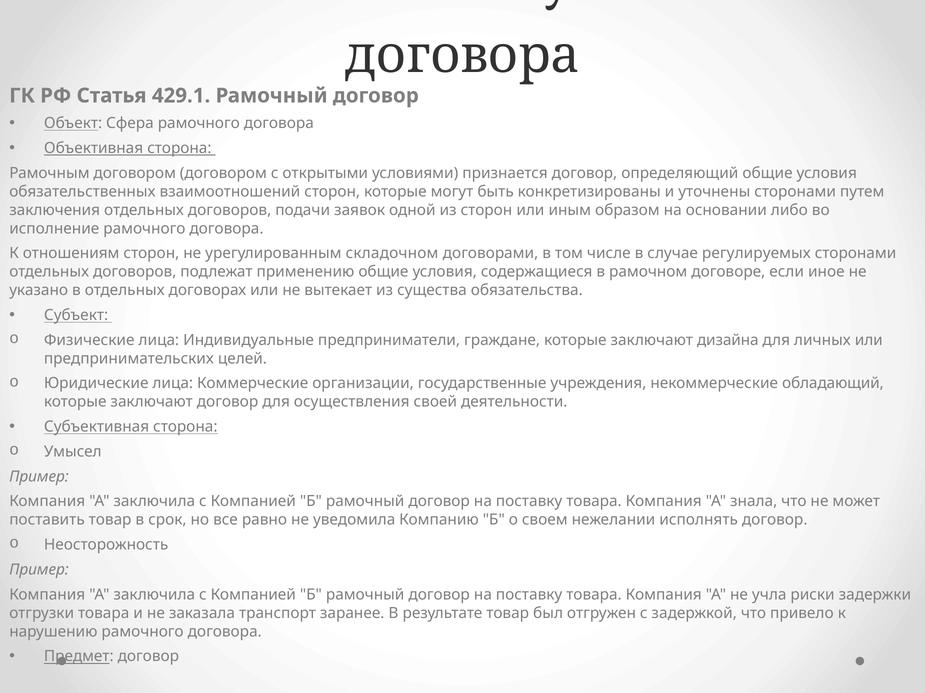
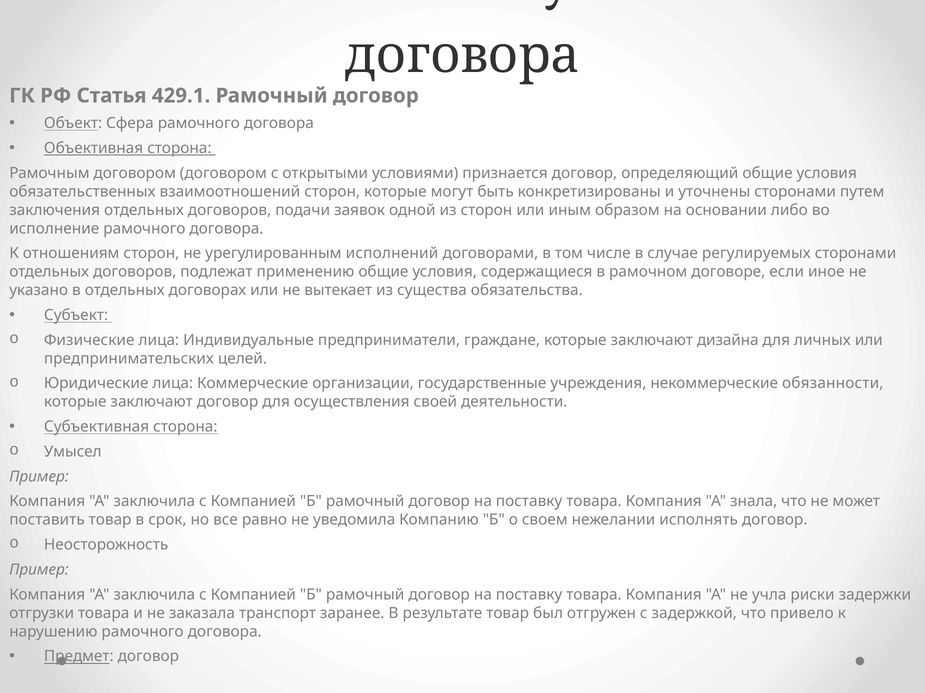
складочном: складочном -> исполнений
обладающий: обладающий -> обязанности
